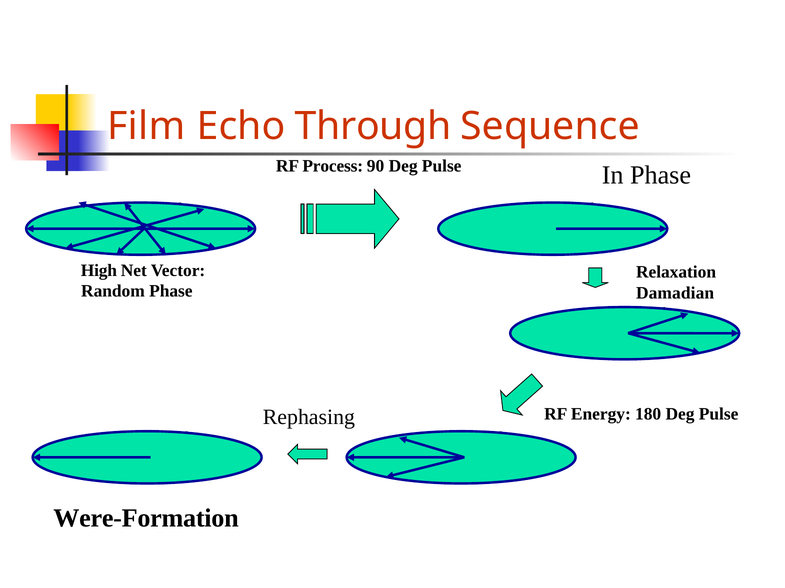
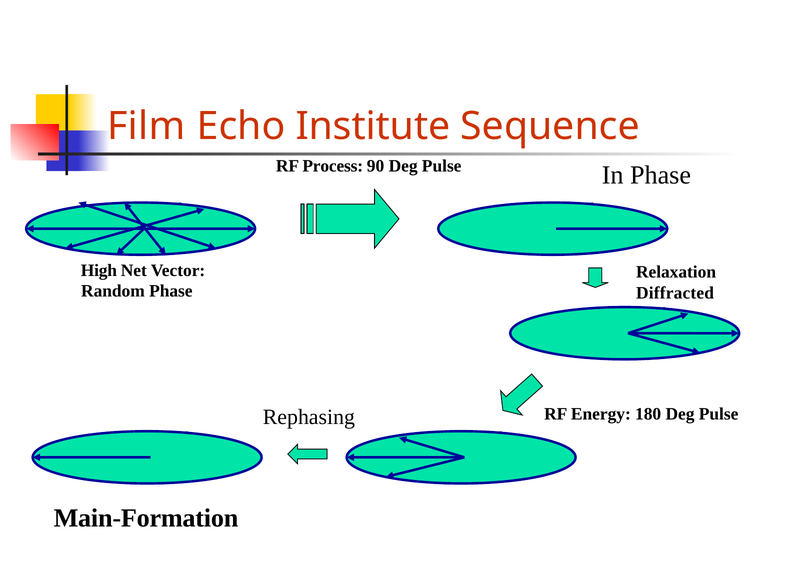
Through: Through -> Institute
Damadian: Damadian -> Diffracted
Were-Formation: Were-Formation -> Main-Formation
